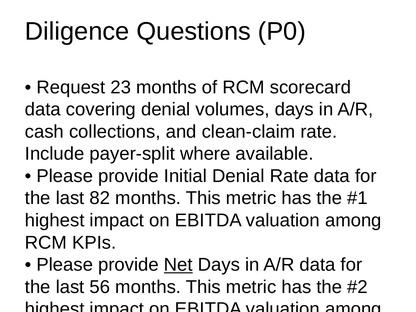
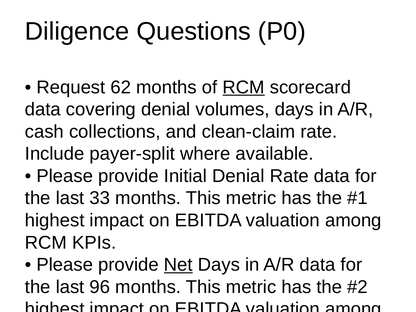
23: 23 -> 62
RCM at (244, 87) underline: none -> present
82: 82 -> 33
56: 56 -> 96
